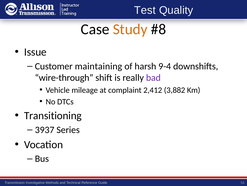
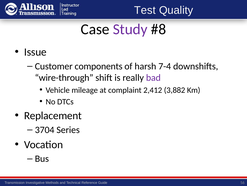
Study colour: orange -> purple
maintaining: maintaining -> components
9-4: 9-4 -> 7-4
Transitioning: Transitioning -> Replacement
3937: 3937 -> 3704
